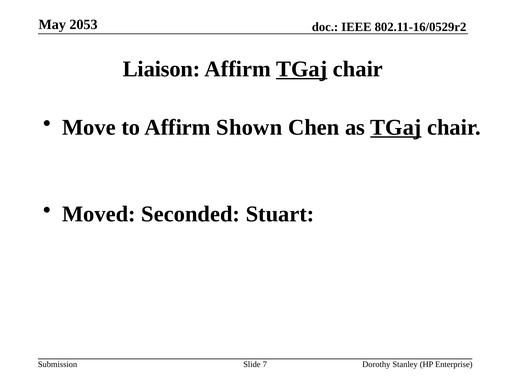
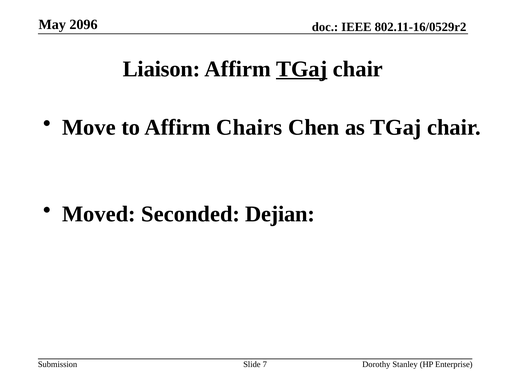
2053: 2053 -> 2096
Shown: Shown -> Chairs
TGaj at (396, 127) underline: present -> none
Stuart: Stuart -> Dejian
